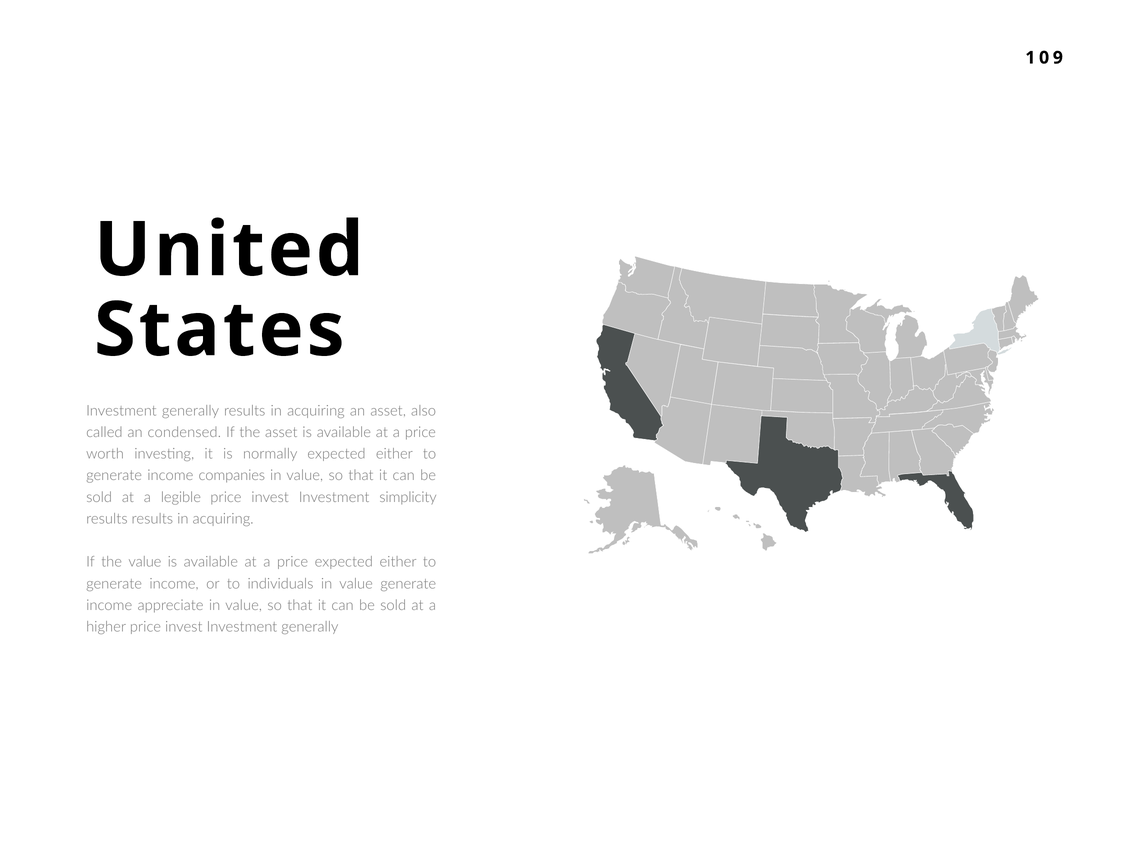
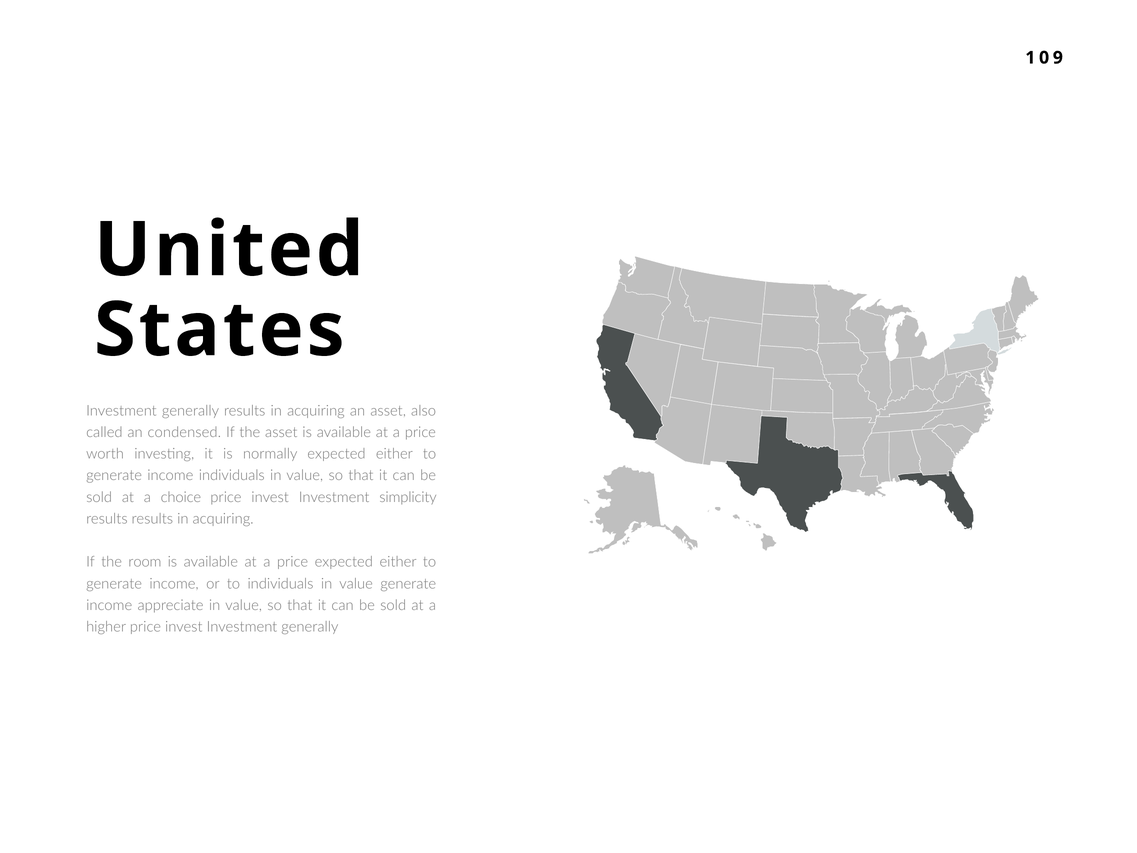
income companies: companies -> individuals
legible: legible -> choice
the value: value -> room
